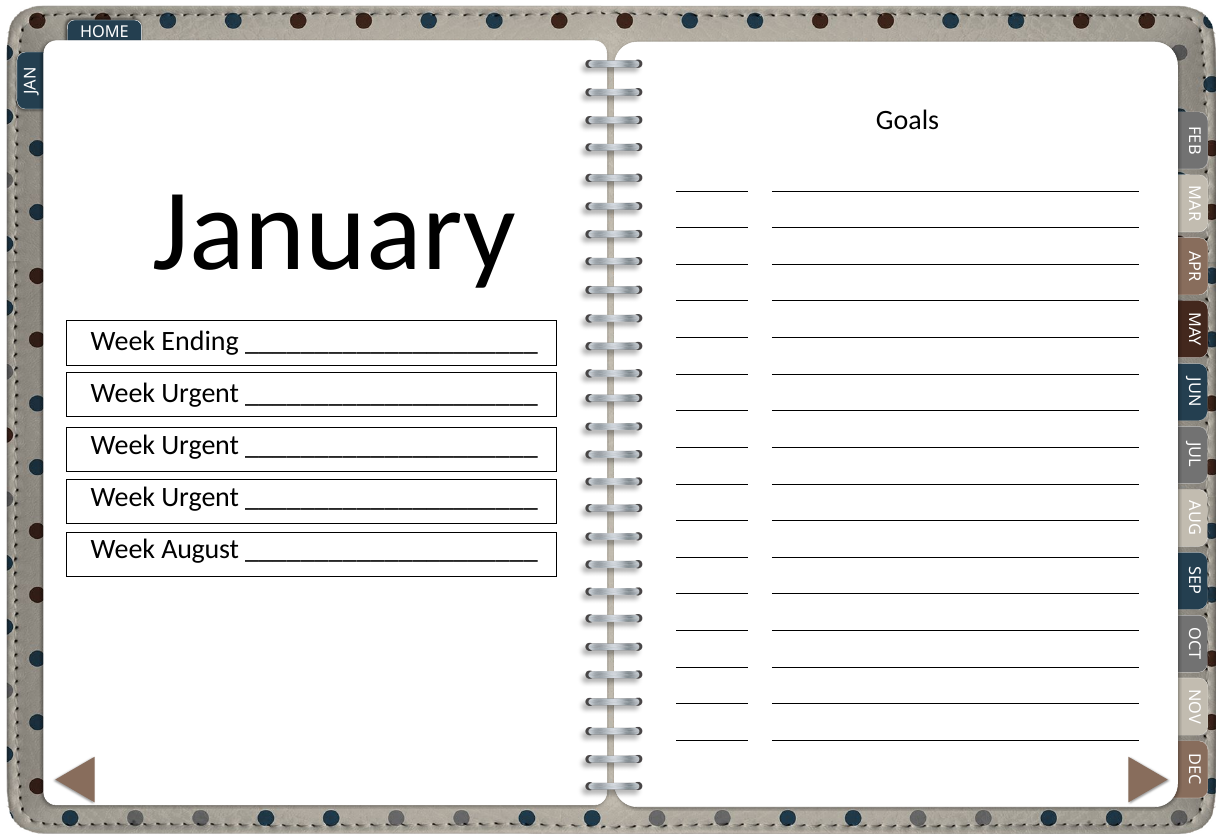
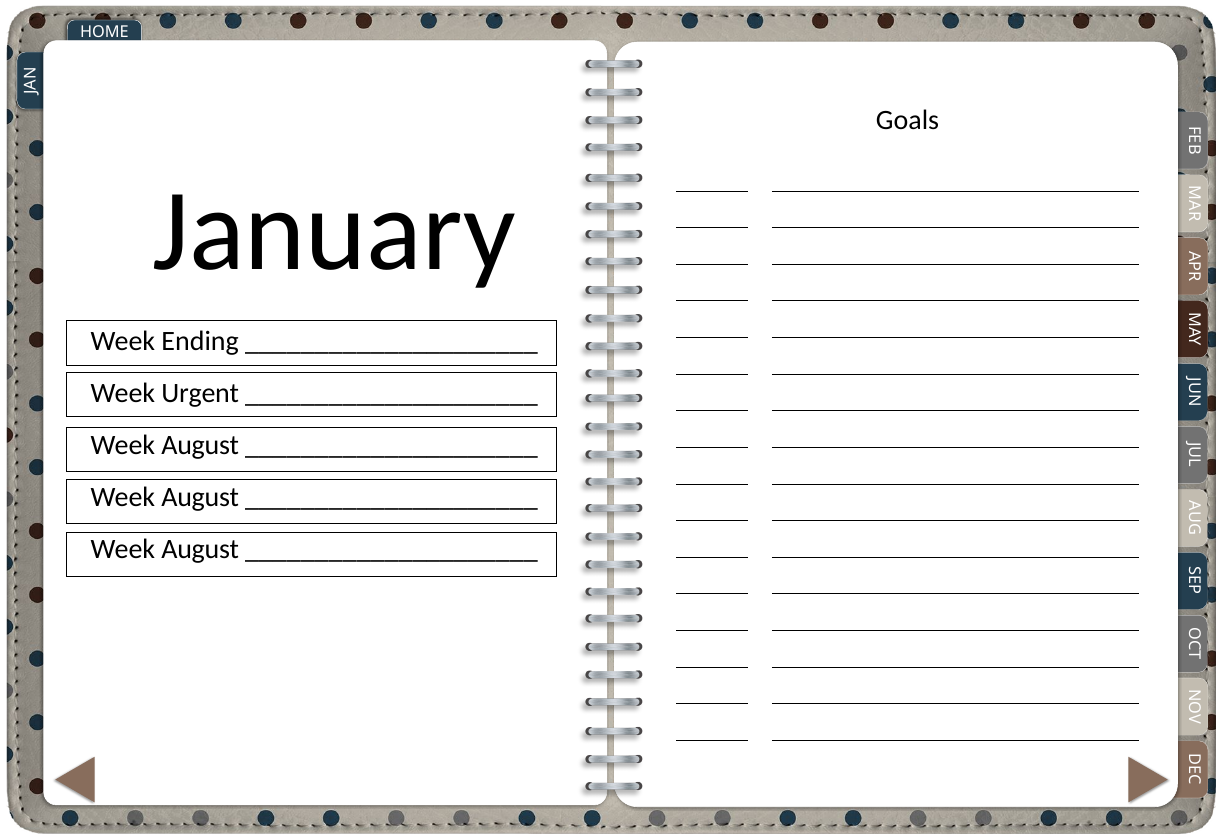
Urgent at (200, 445): Urgent -> August
Urgent at (200, 497): Urgent -> August
